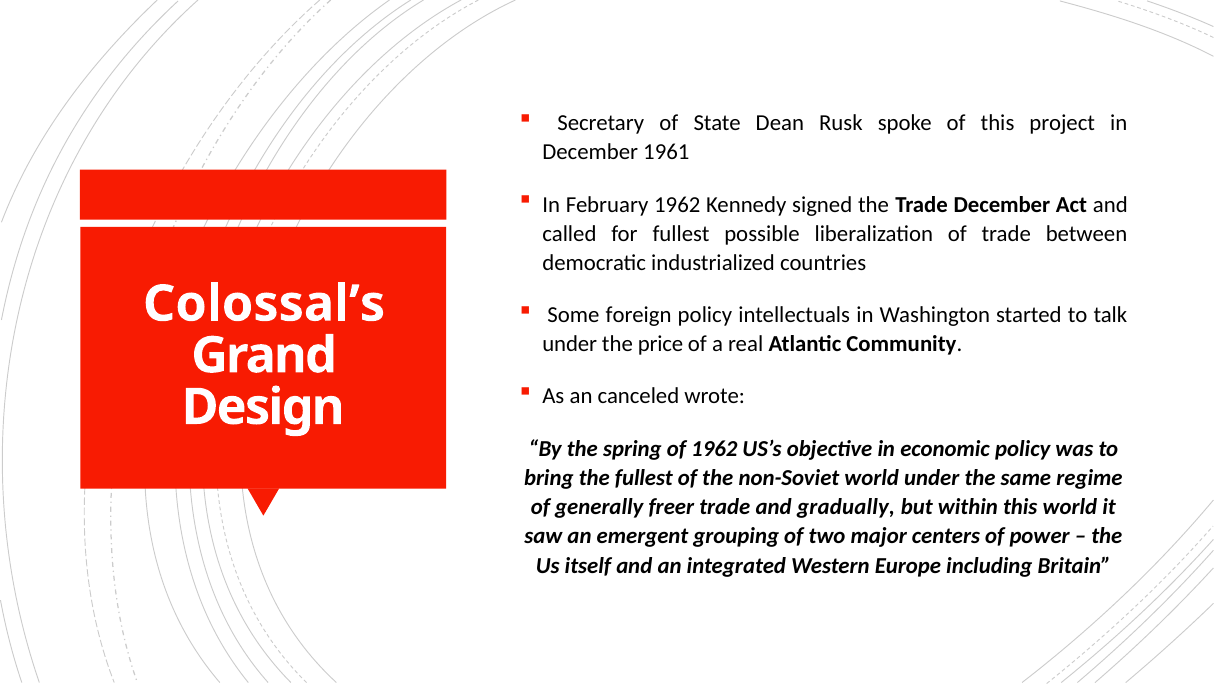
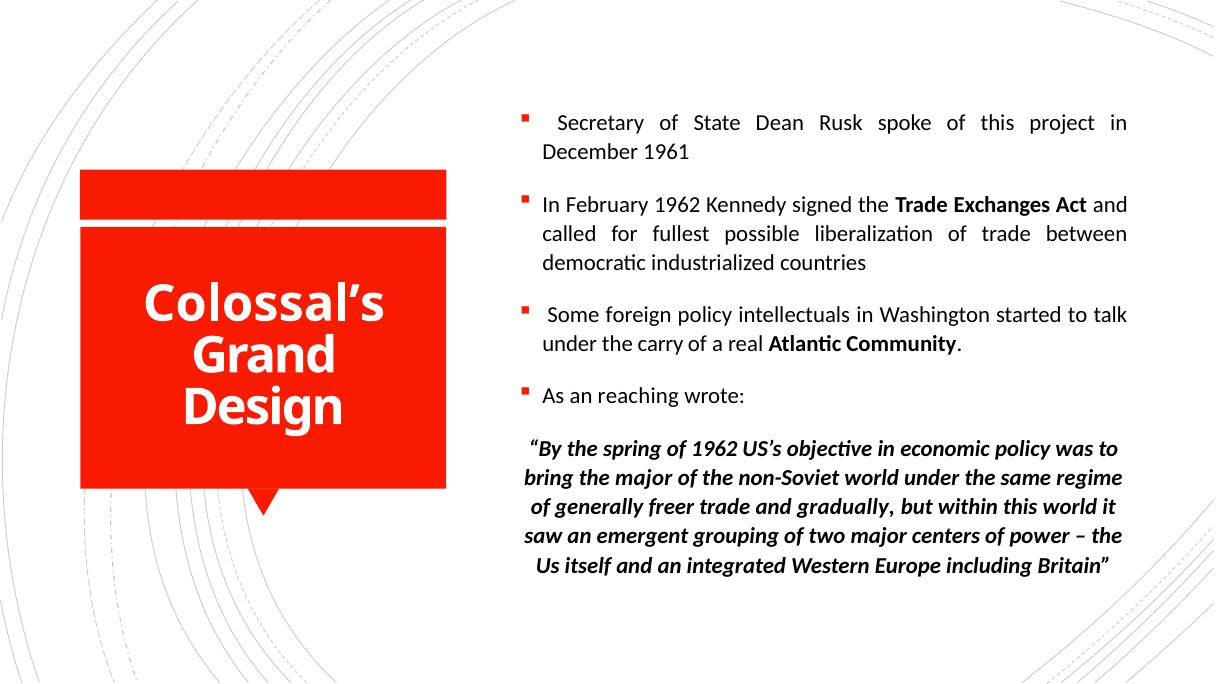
Trade December: December -> Exchanges
price: price -> carry
canceled: canceled -> reaching
the fullest: fullest -> major
